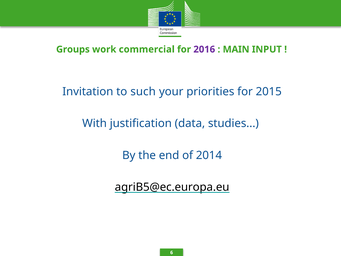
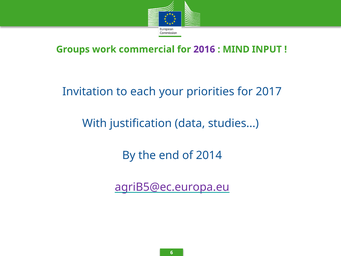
MAIN: MAIN -> MIND
such: such -> each
2015: 2015 -> 2017
agriB5@ec.europa.eu colour: black -> purple
